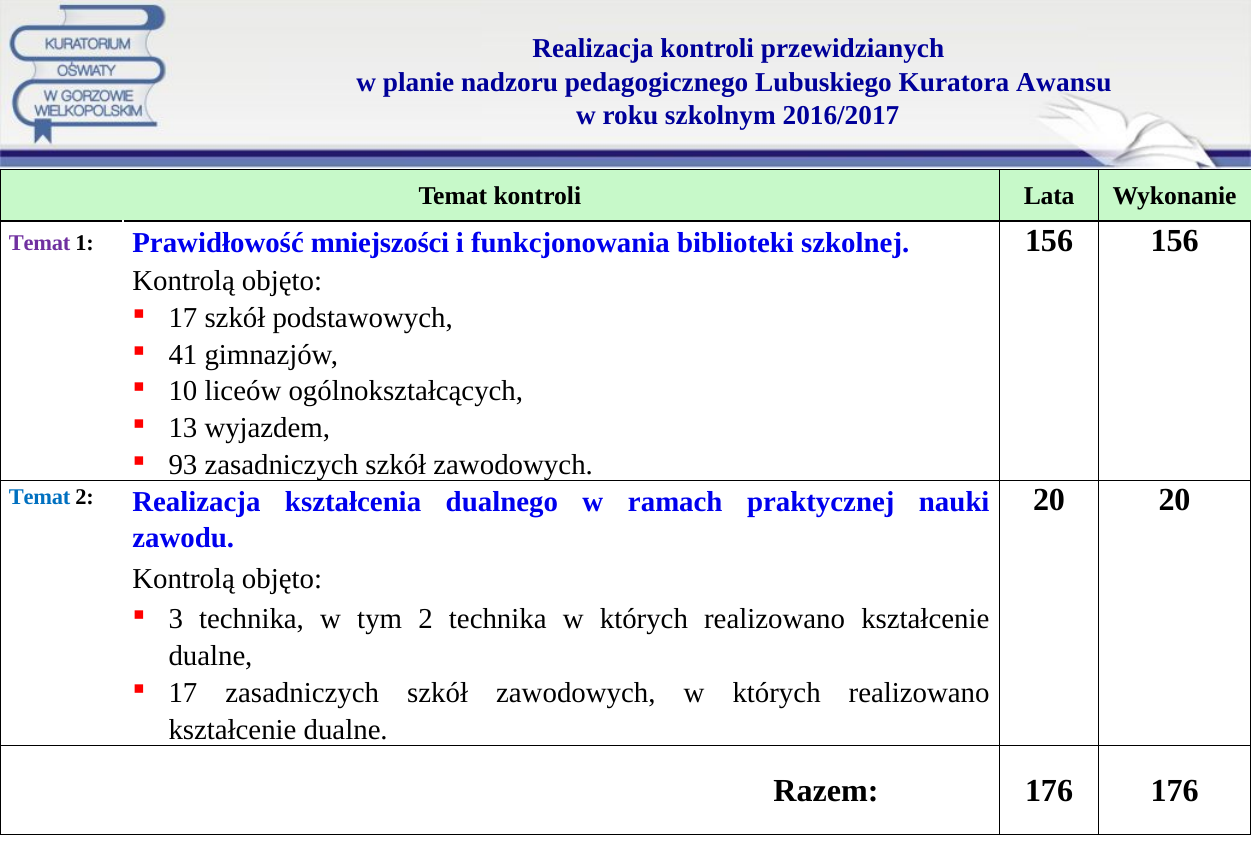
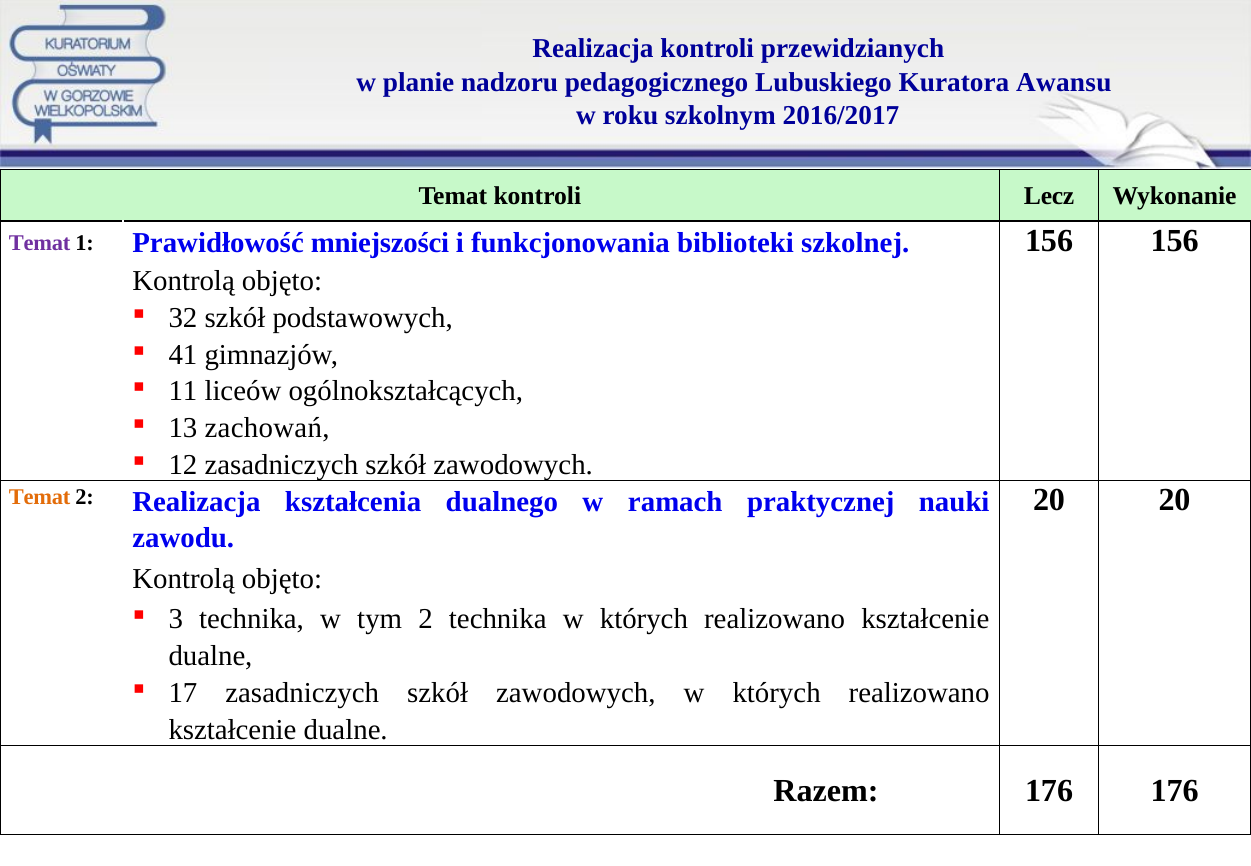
Lata: Lata -> Lecz
17 at (183, 318): 17 -> 32
10: 10 -> 11
wyjazdem: wyjazdem -> zachowań
93: 93 -> 12
Temat at (40, 497) colour: blue -> orange
